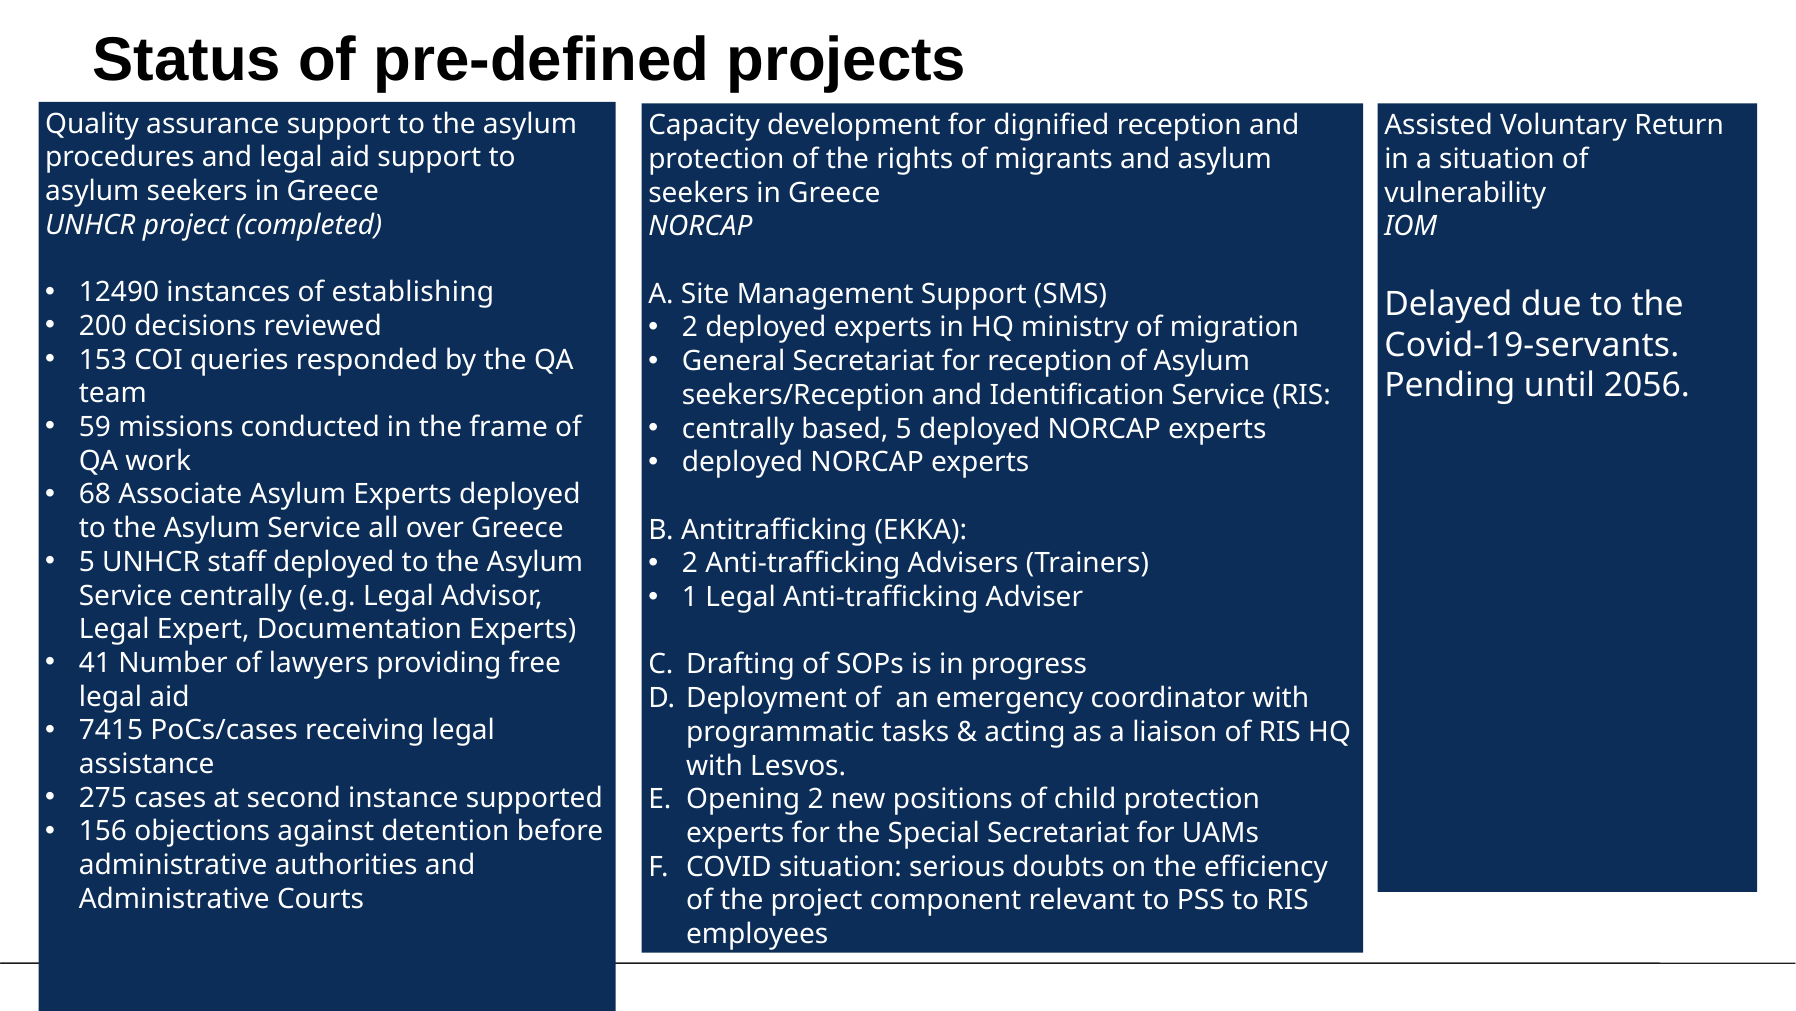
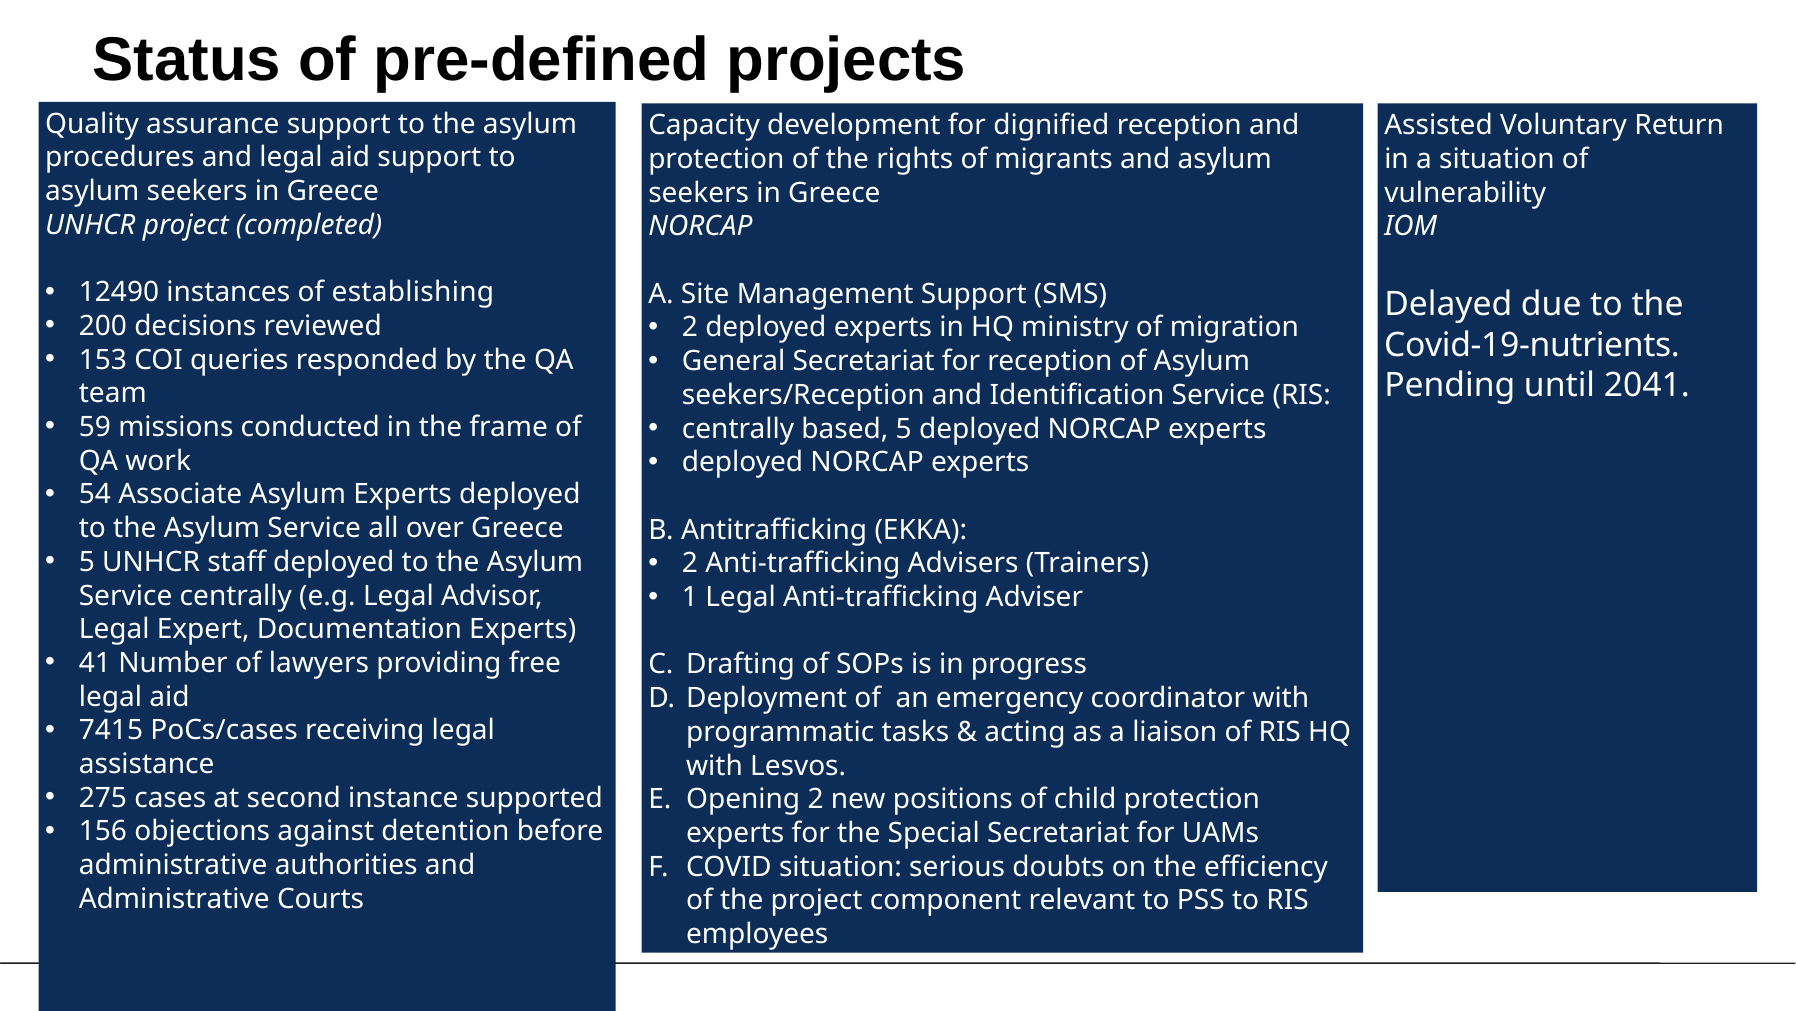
Covid-19-servants: Covid-19-servants -> Covid-19-nutrients
2056: 2056 -> 2041
68: 68 -> 54
